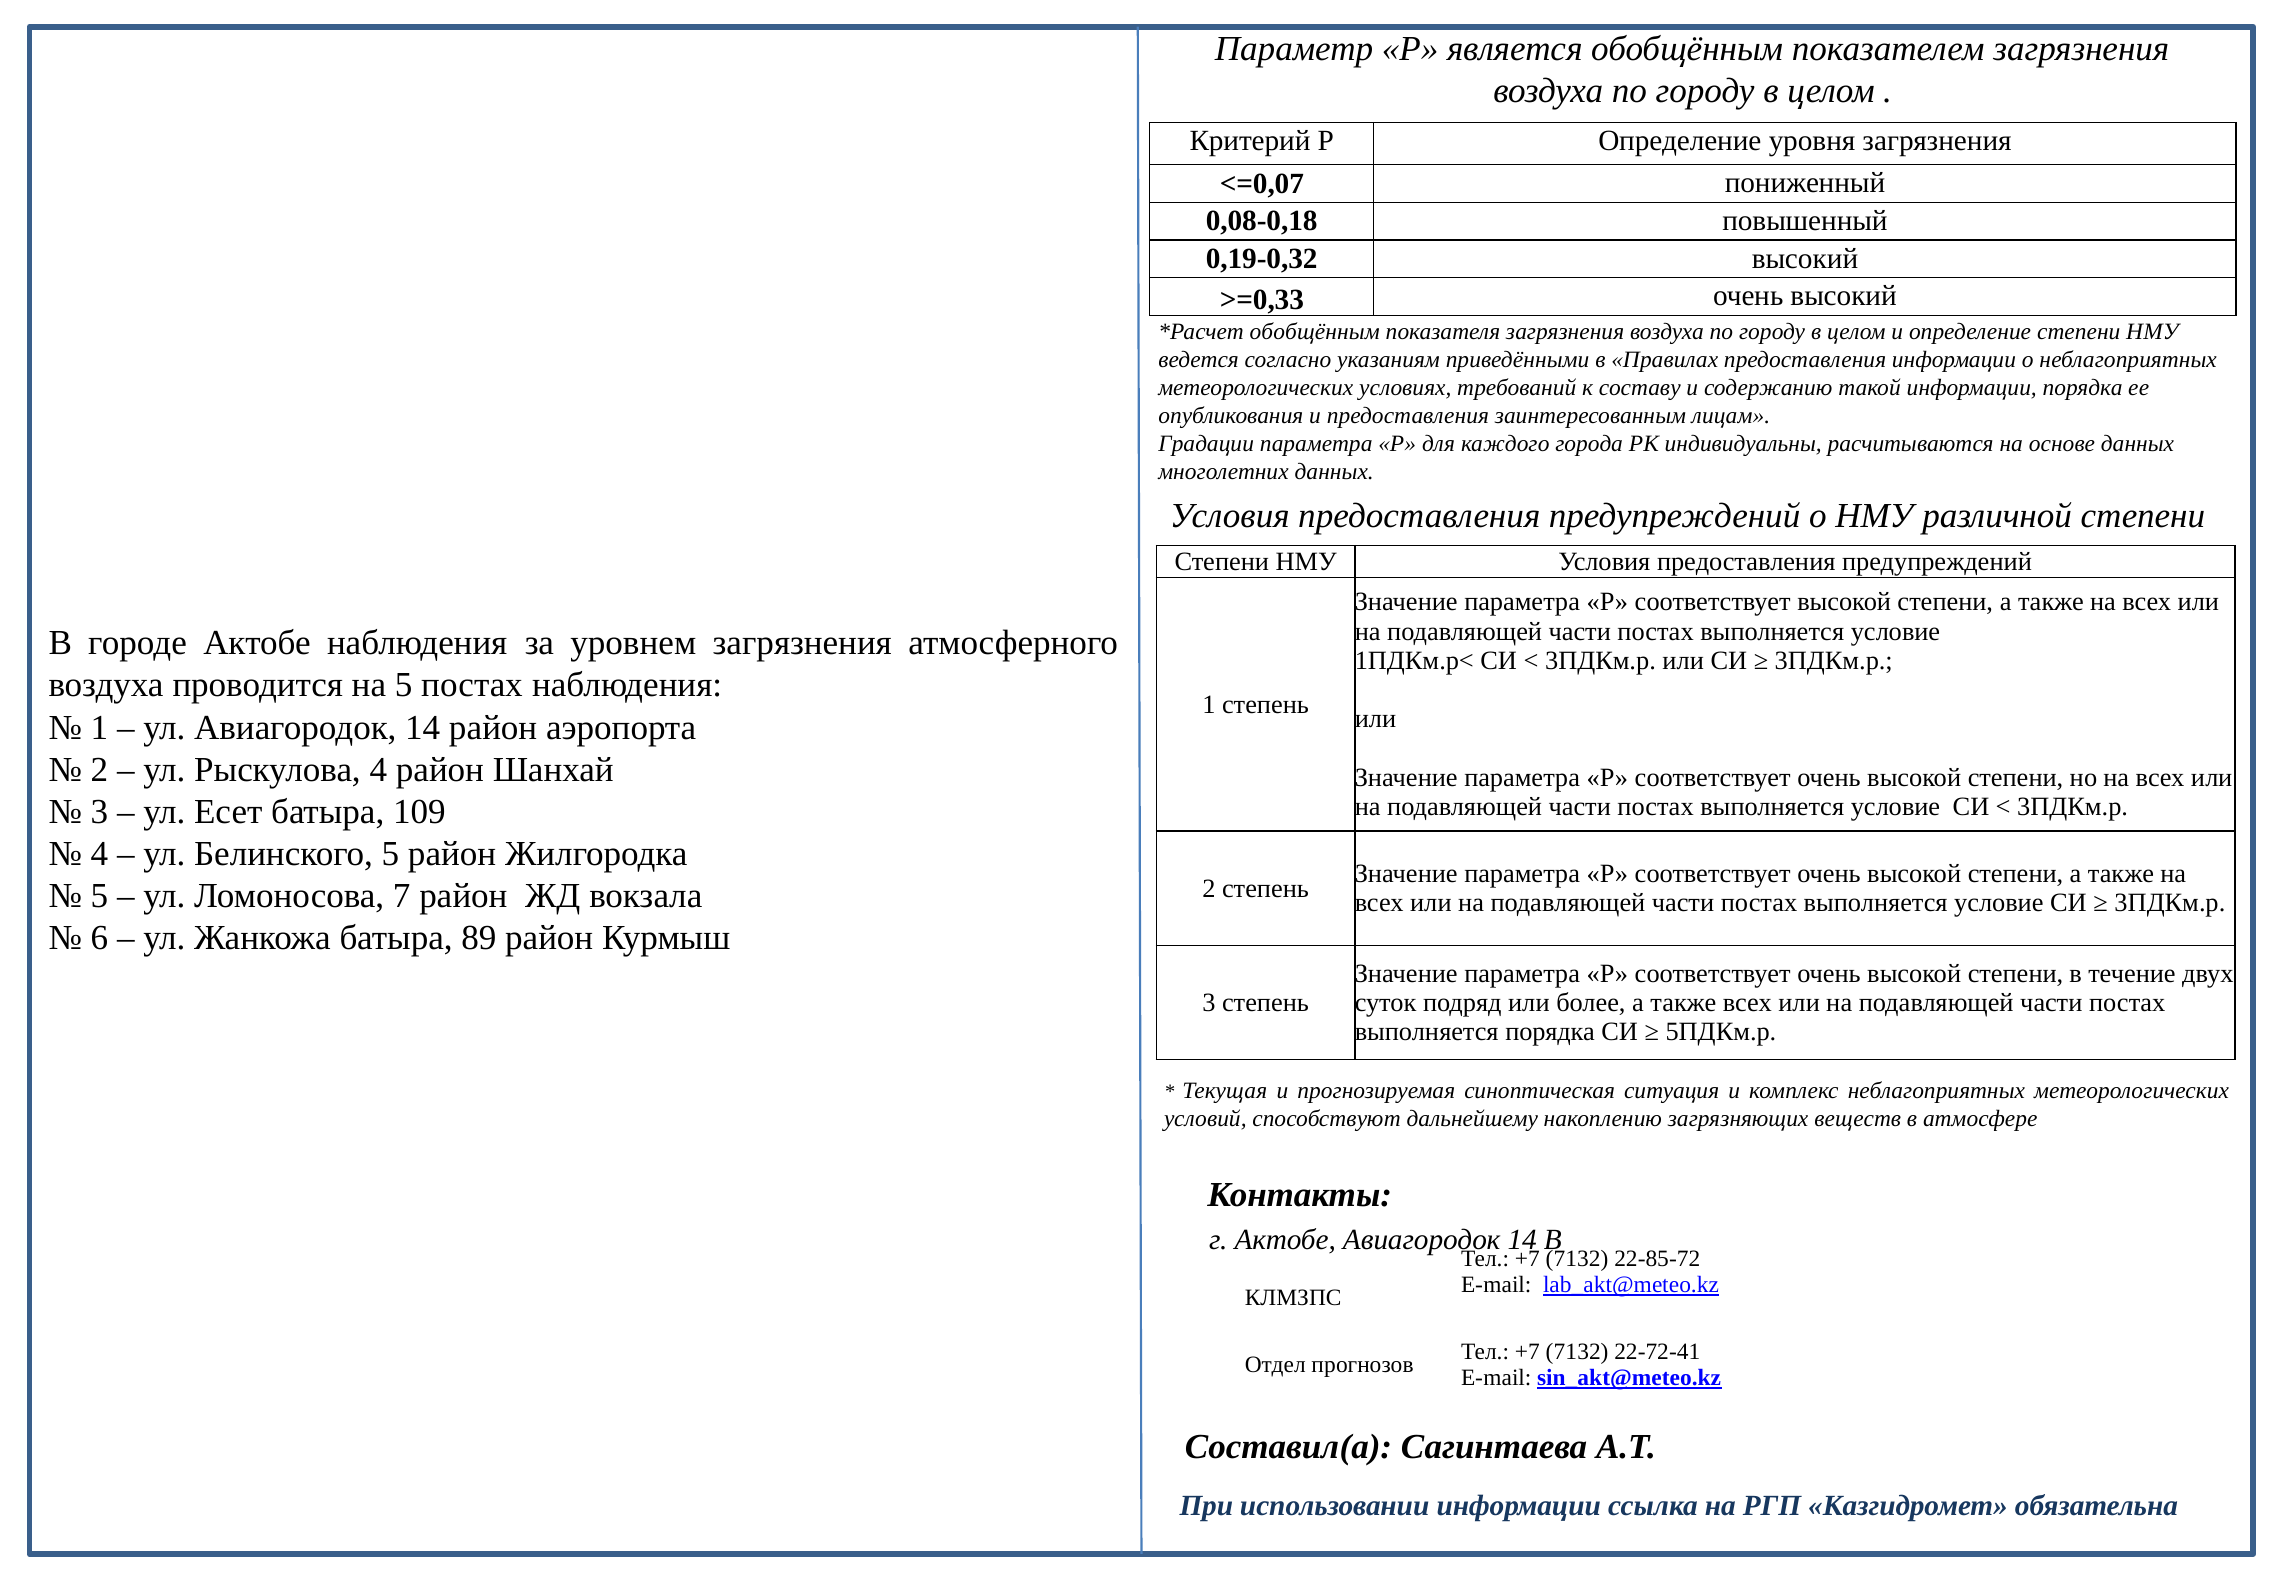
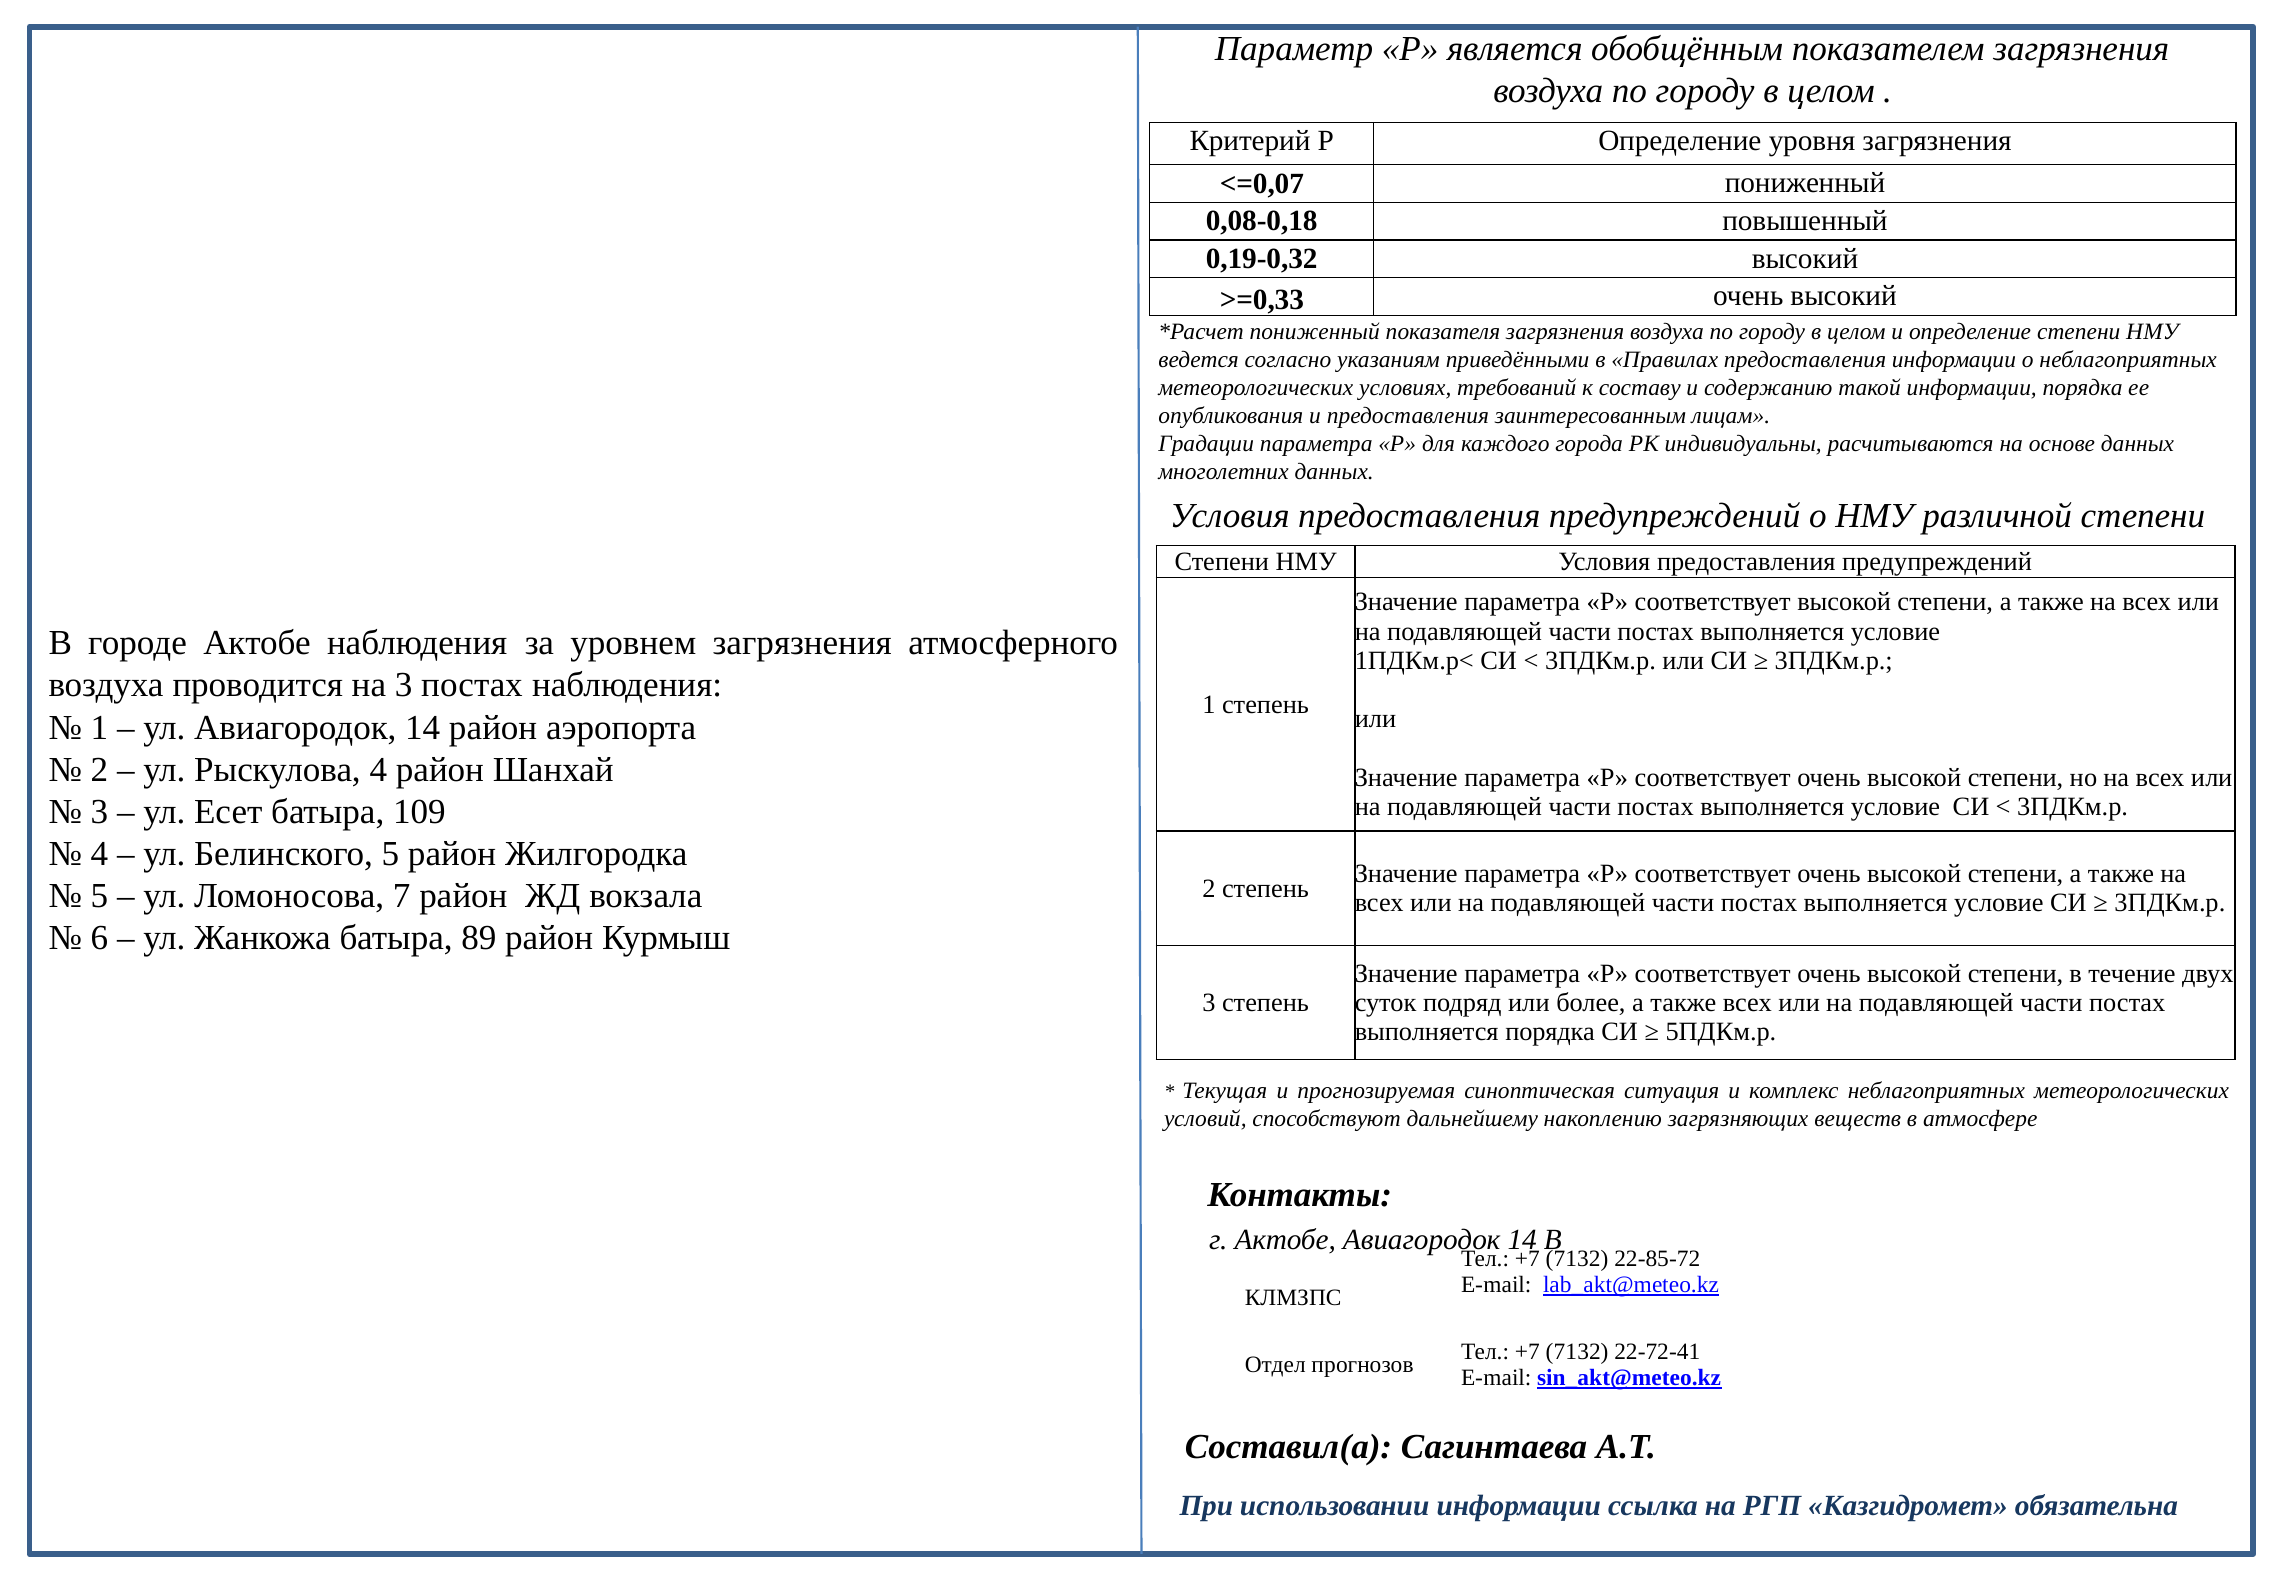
обобщённым at (1315, 331): обобщённым -> пониженный
на 5: 5 -> 3
